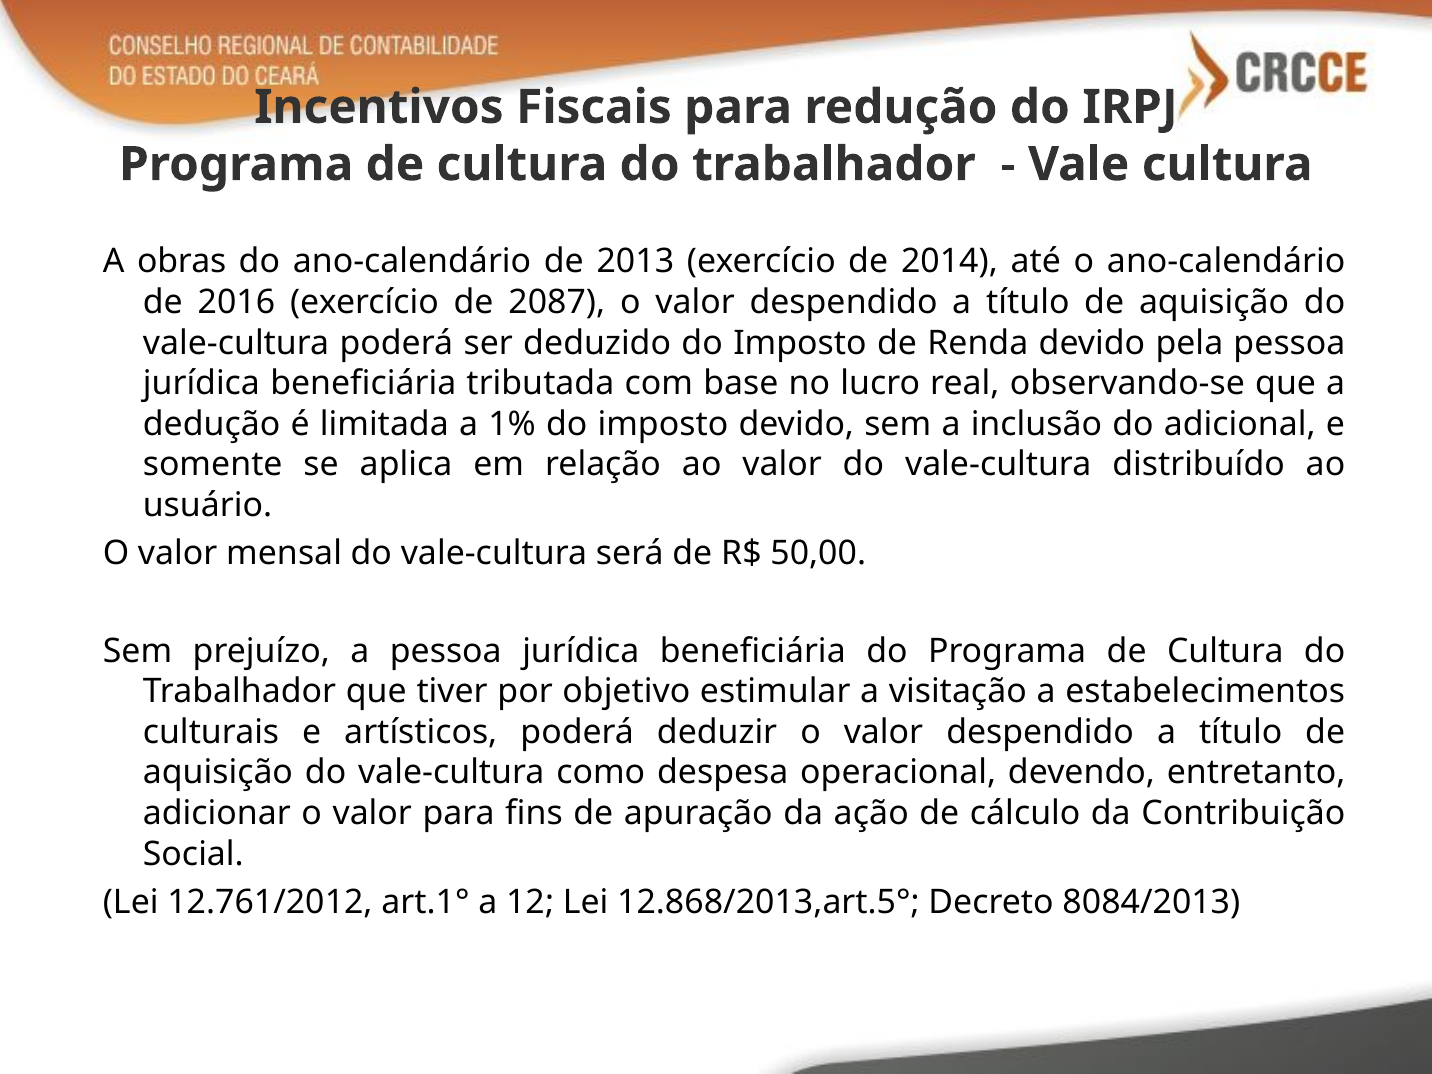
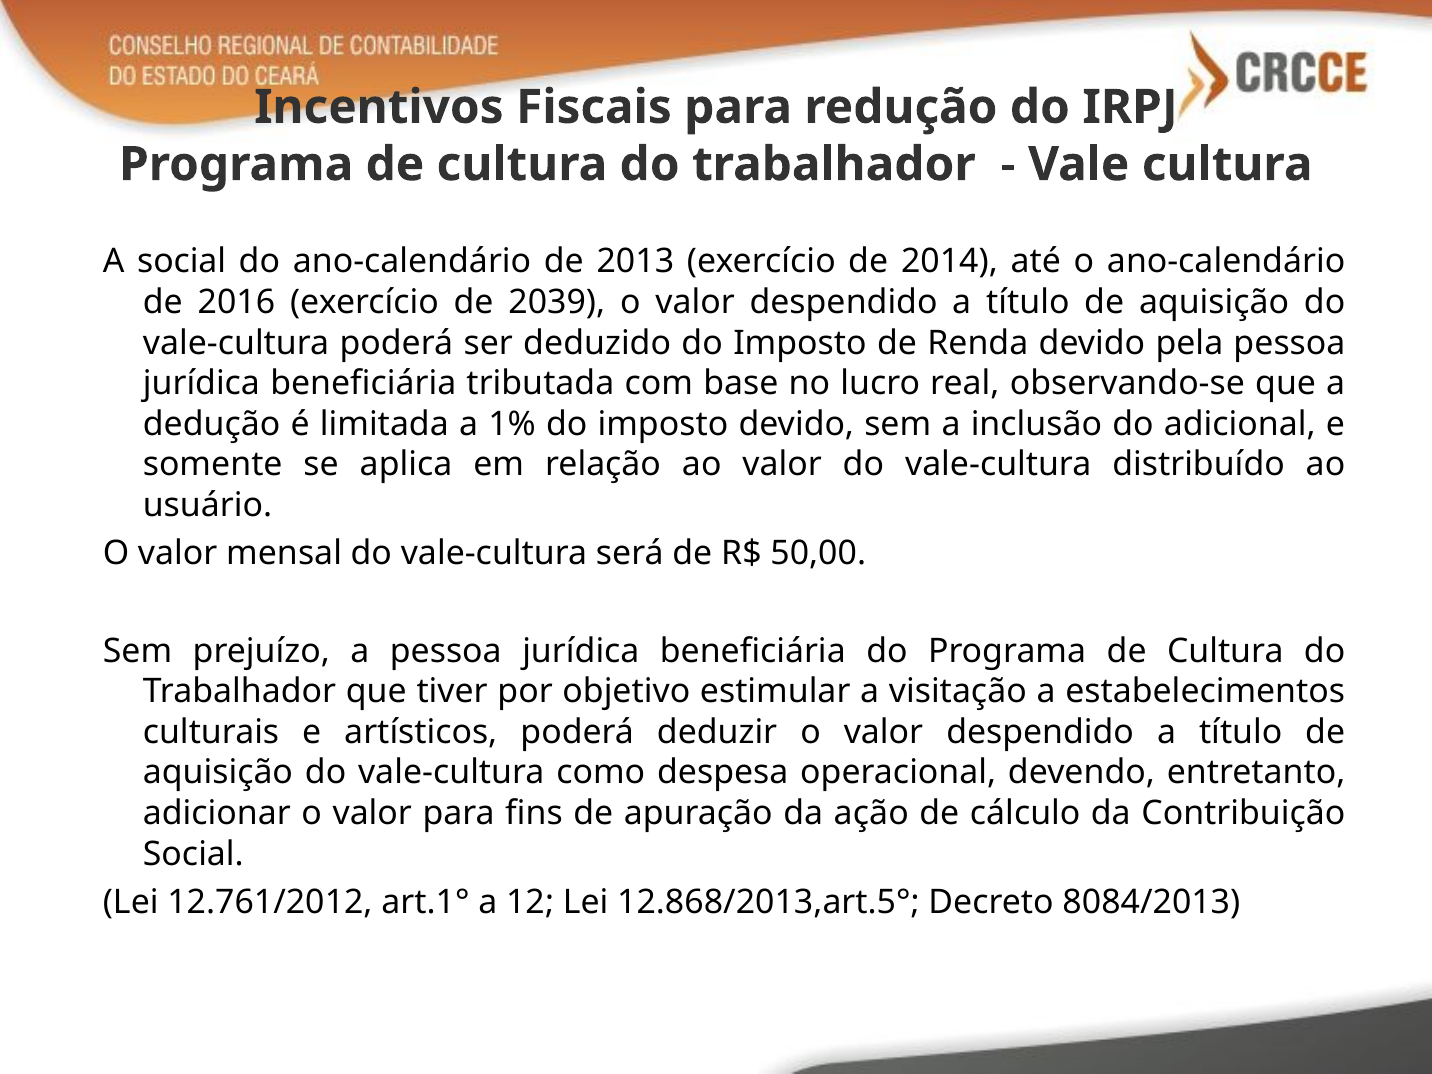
A obras: obras -> social
2087: 2087 -> 2039
